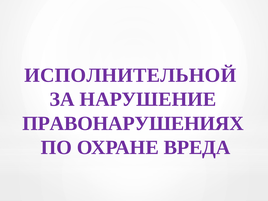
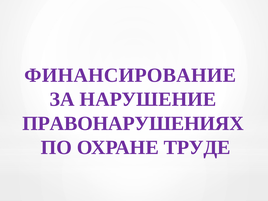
ИСПОЛНИТЕЛЬНОЙ: ИСПОЛНИТЕЛЬНОЙ -> ФИНАНСИРОВАНИЕ
ВРЕДА: ВРЕДА -> ТРУДЕ
